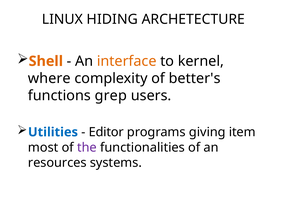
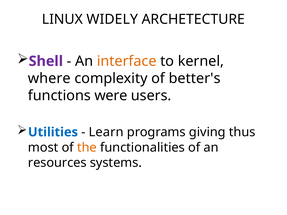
HIDING: HIDING -> WIDELY
Shell colour: orange -> purple
grep: grep -> were
Editor: Editor -> Learn
item: item -> thus
the colour: purple -> orange
